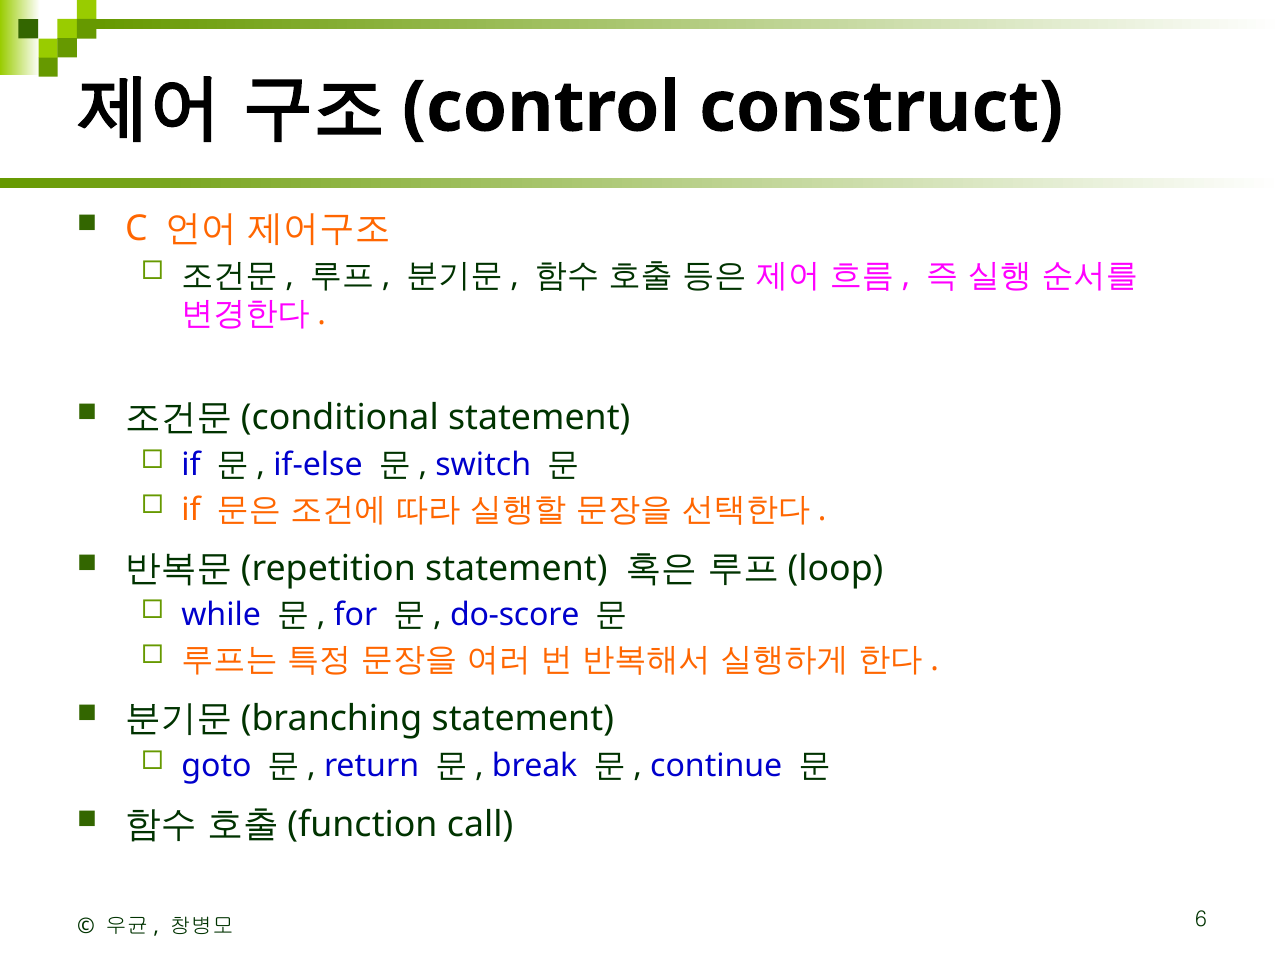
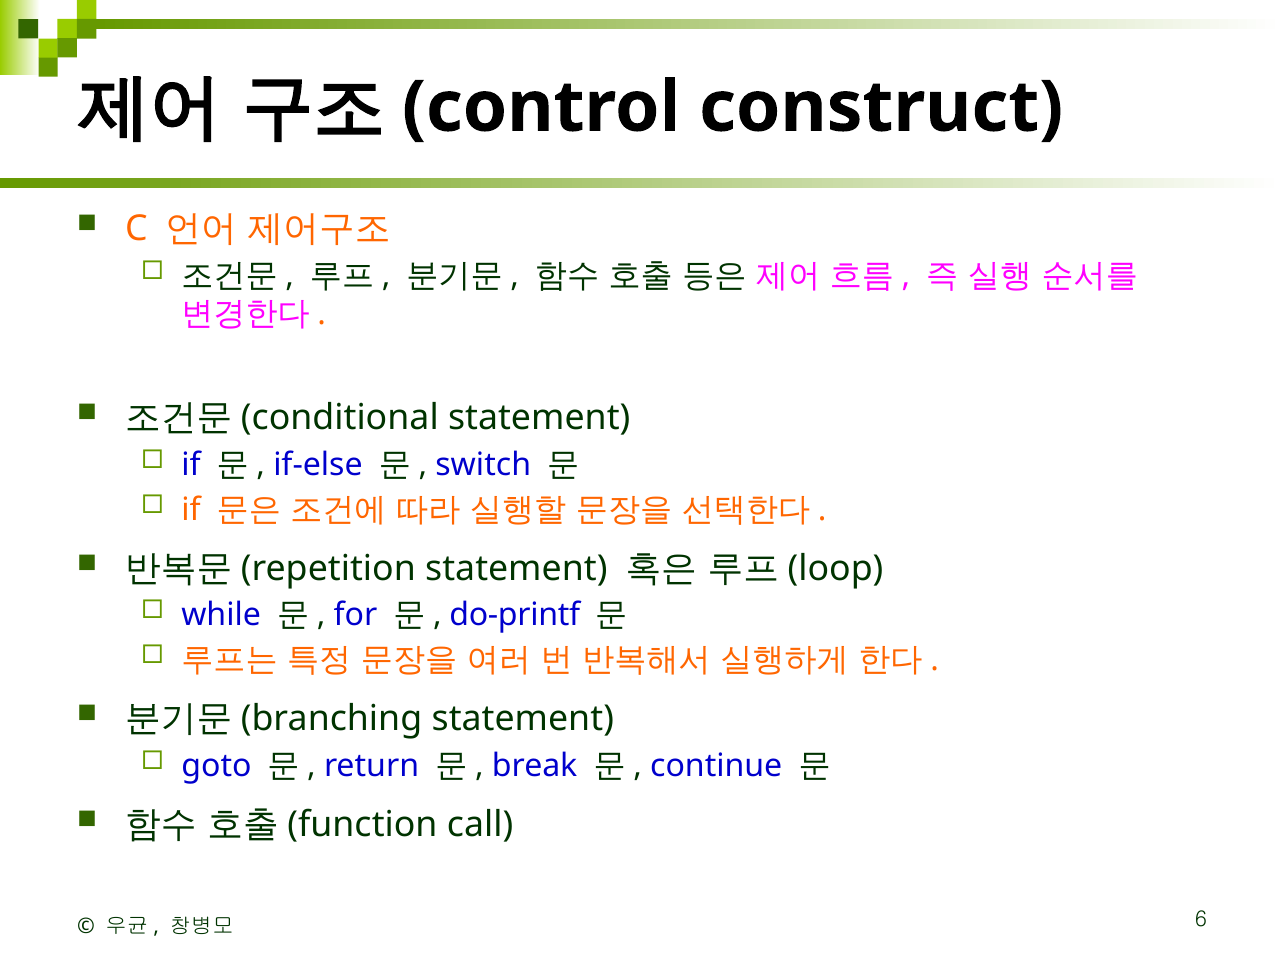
do-score: do-score -> do-printf
